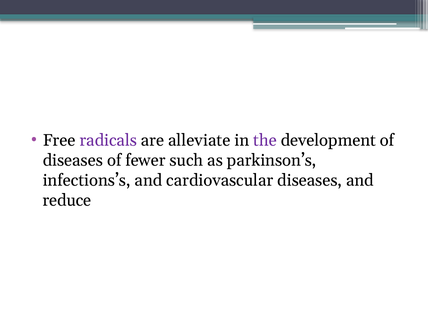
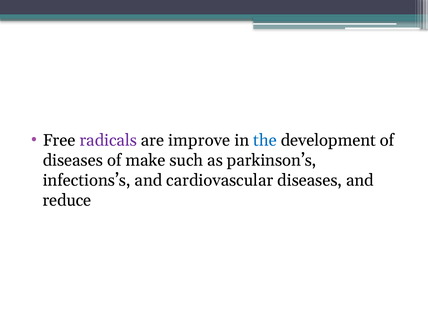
alleviate: alleviate -> improve
the colour: purple -> blue
fewer: fewer -> make
